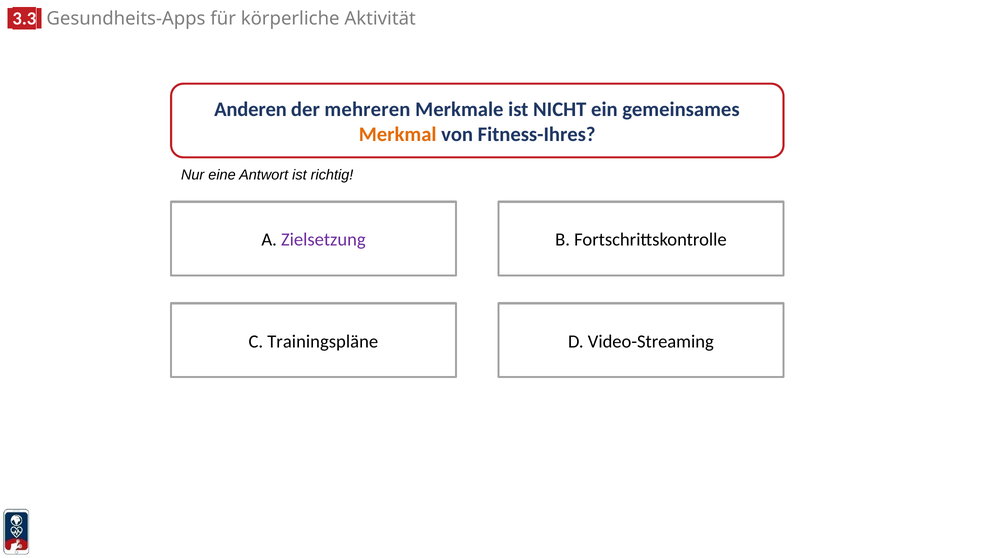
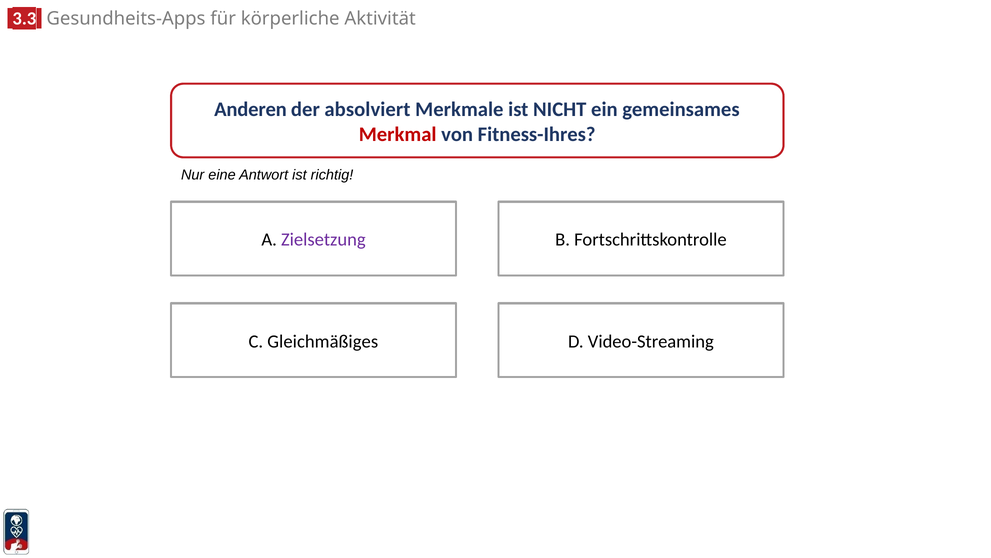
mehreren: mehreren -> absolviert
Merkmal colour: orange -> red
Trainingspläne: Trainingspläne -> Gleichmäßiges
